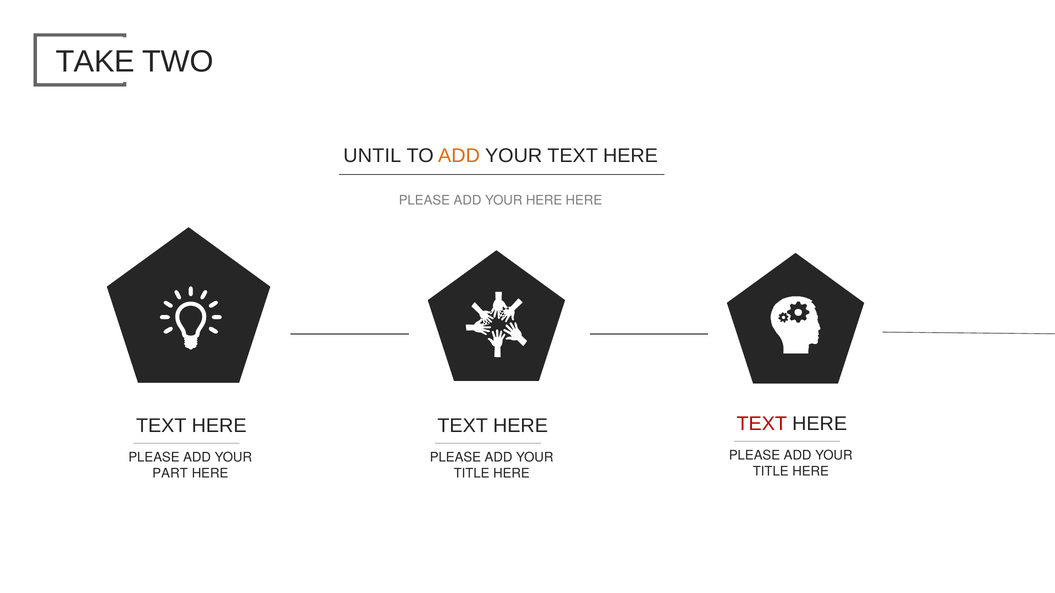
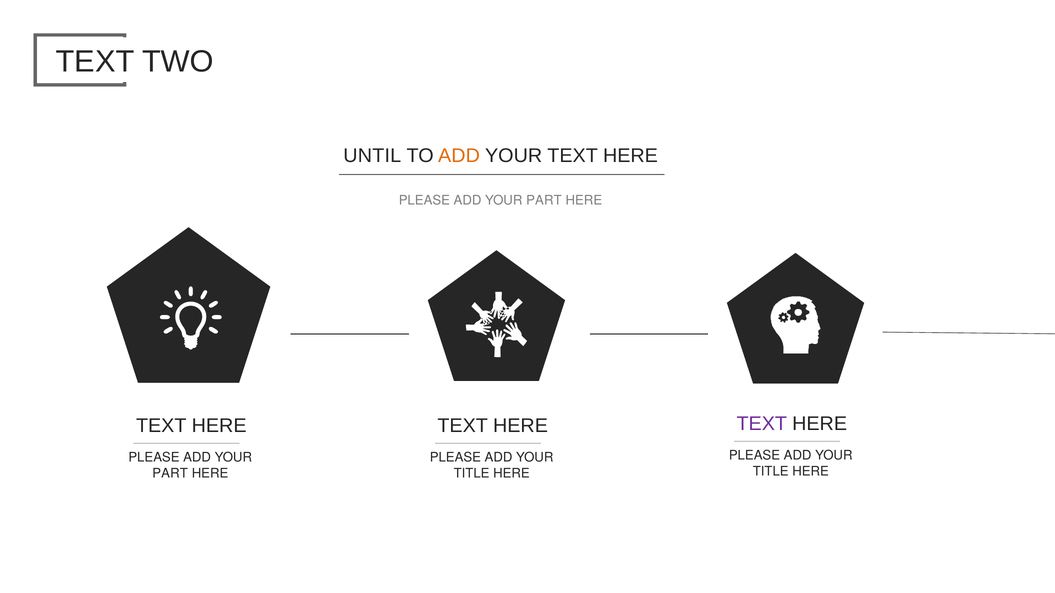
TAKE at (95, 62): TAKE -> TEXT
HERE at (544, 201): HERE -> PART
TEXT at (762, 424) colour: red -> purple
